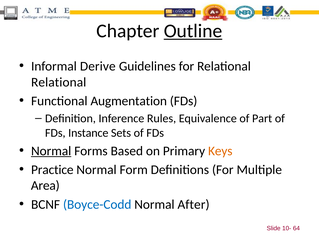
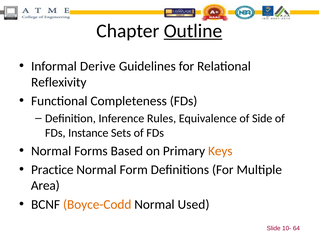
Relational at (59, 82): Relational -> Reflexivity
Augmentation: Augmentation -> Completeness
Part: Part -> Side
Normal at (51, 151) underline: present -> none
Boyce-Codd colour: blue -> orange
After: After -> Used
